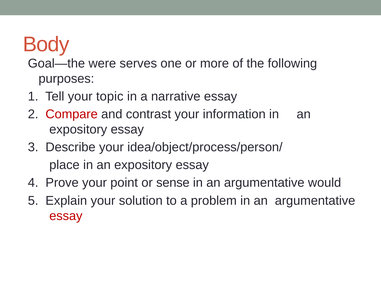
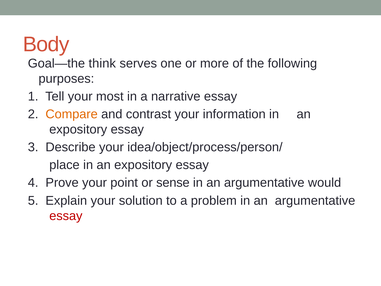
were: were -> think
topic: topic -> most
Compare colour: red -> orange
